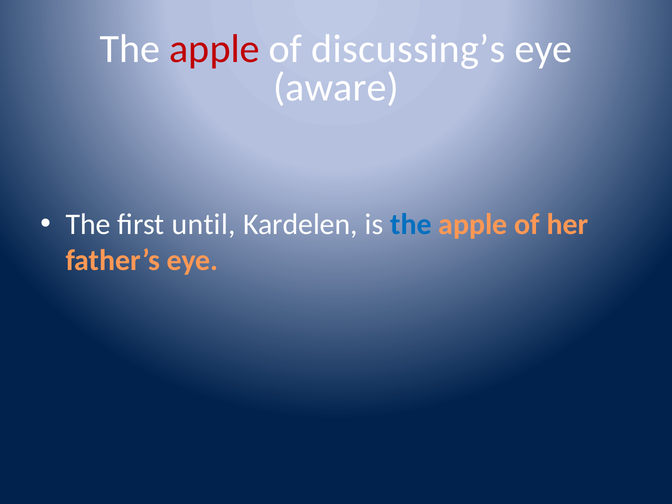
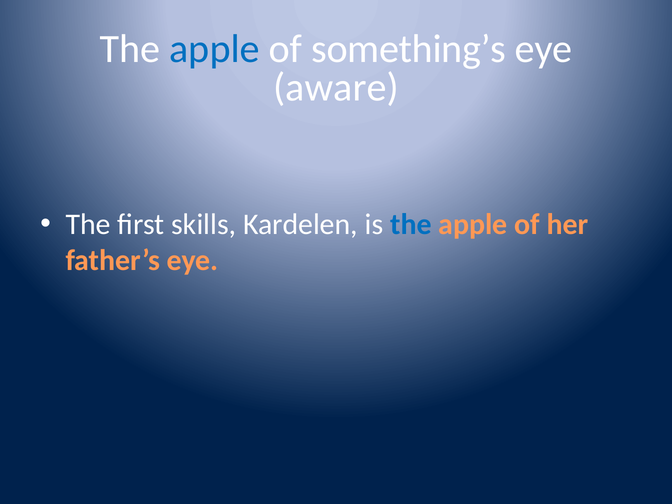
apple at (214, 49) colour: red -> blue
discussing’s: discussing’s -> something’s
until: until -> skills
